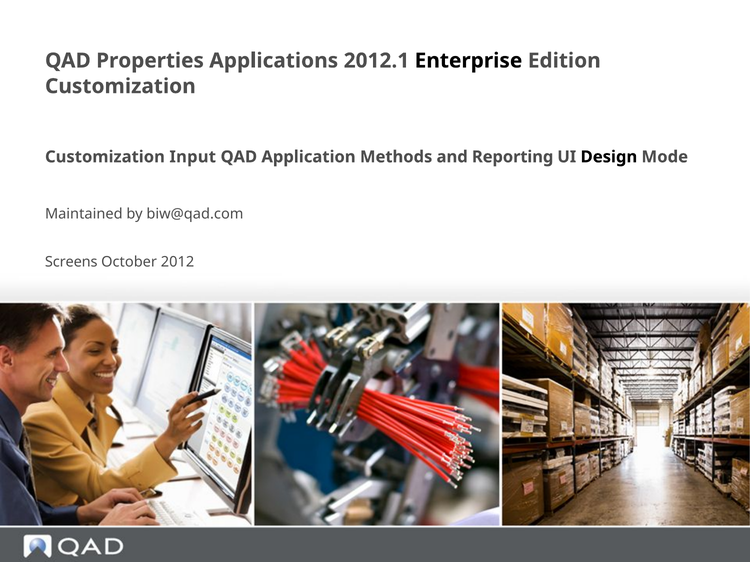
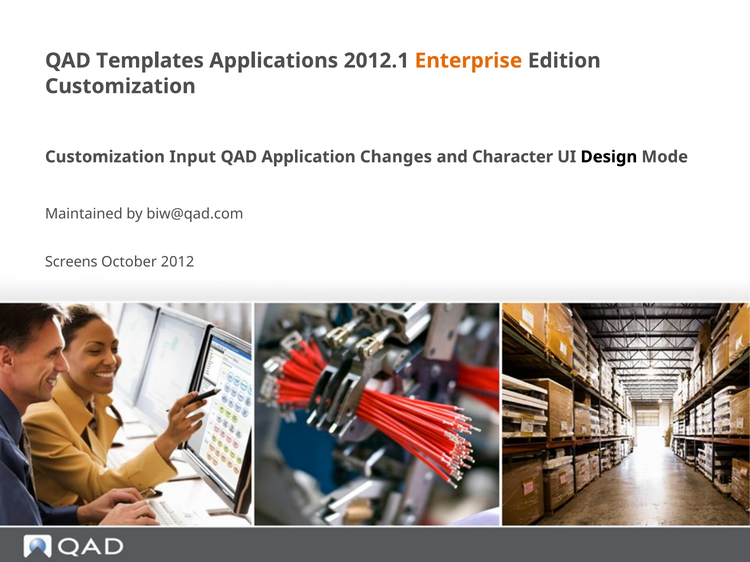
Properties: Properties -> Templates
Enterprise colour: black -> orange
Methods: Methods -> Changes
Reporting: Reporting -> Character
